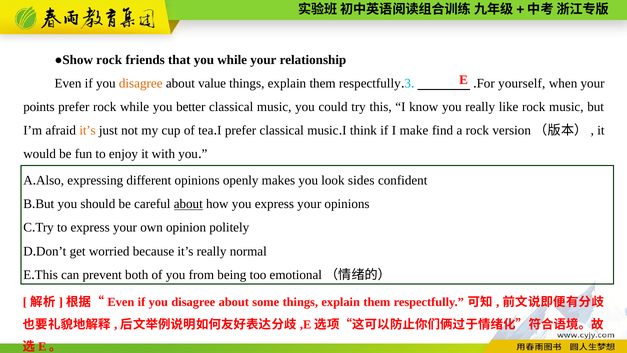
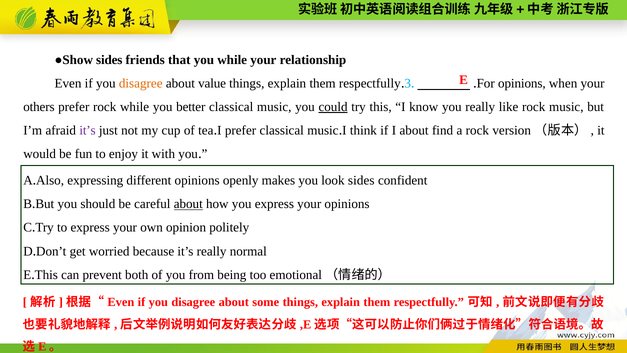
●Show rock: rock -> sides
yourself at (522, 83): yourself -> opinions
points: points -> others
could underline: none -> present
it’s at (88, 130) colour: orange -> purple
I make: make -> about
